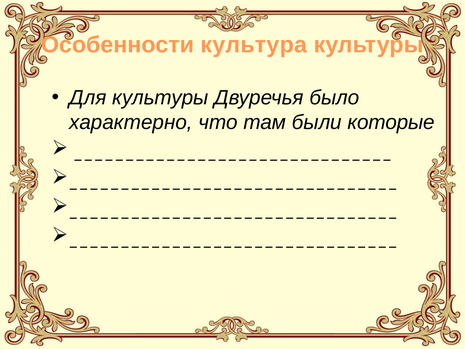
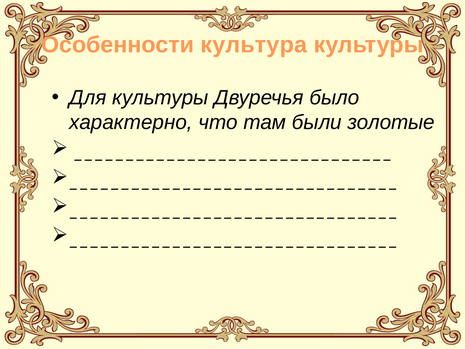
которые: которые -> золотые
